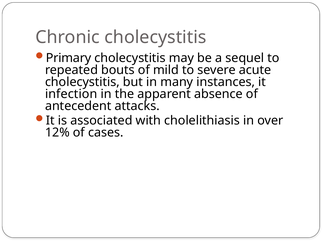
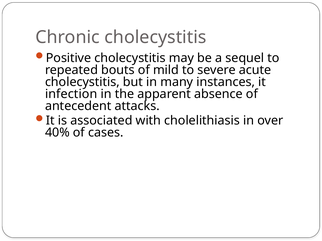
Primary: Primary -> Positive
12%: 12% -> 40%
